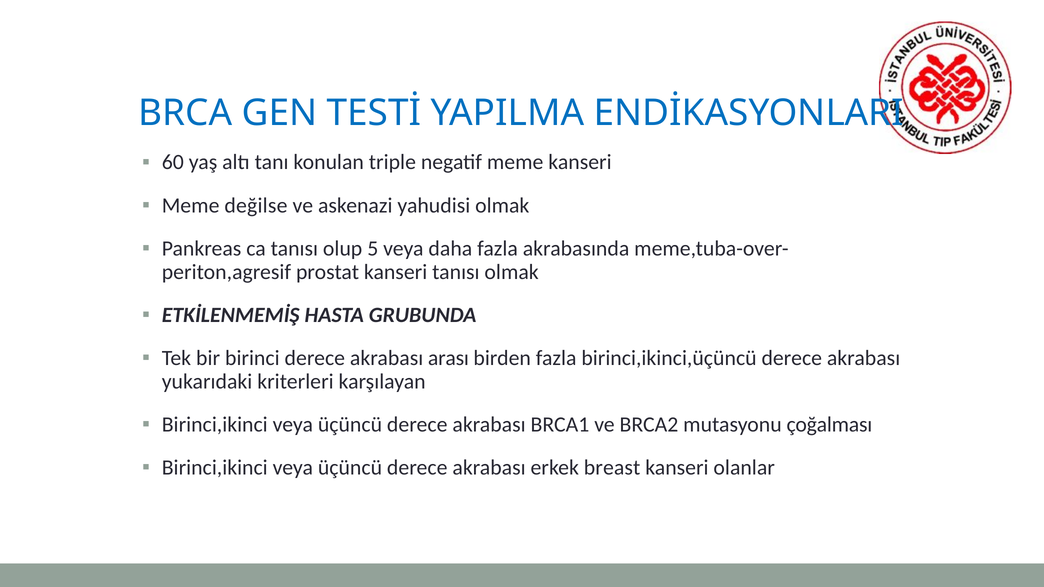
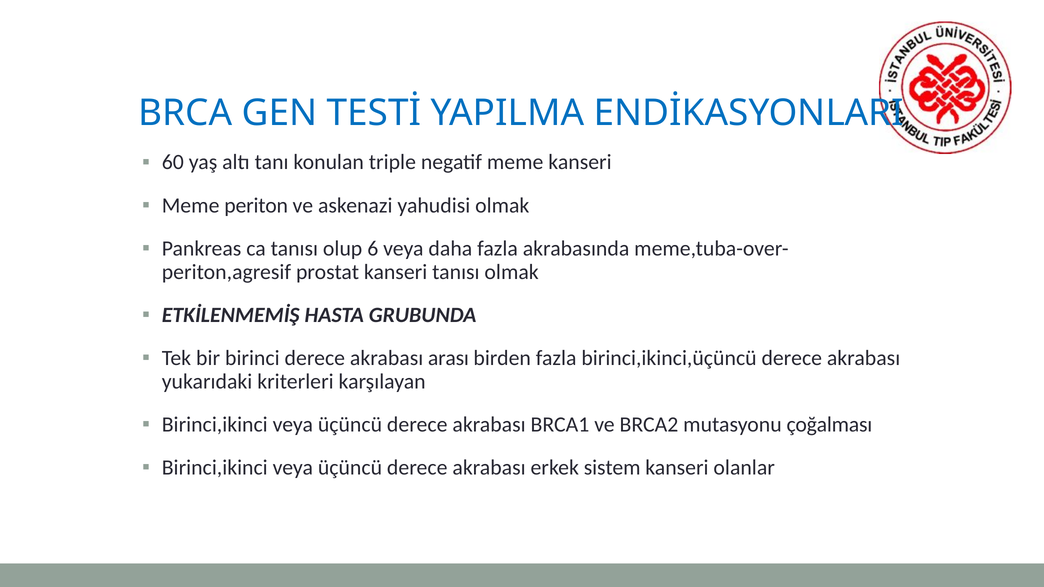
değilse: değilse -> periton
5: 5 -> 6
breast: breast -> sistem
